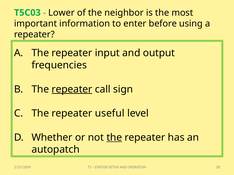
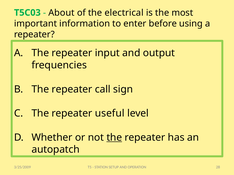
Lower: Lower -> About
neighbor: neighbor -> electrical
repeater at (72, 89) underline: present -> none
